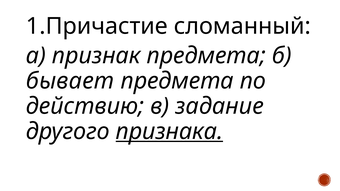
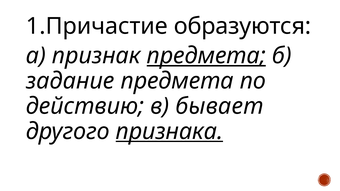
сломанный: сломанный -> образуются
предмета at (206, 56) underline: none -> present
бывает: бывает -> задание
задание: задание -> бывает
